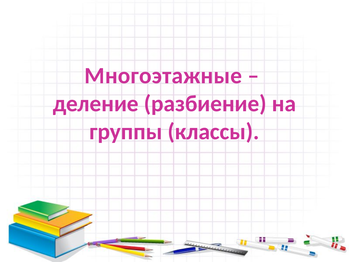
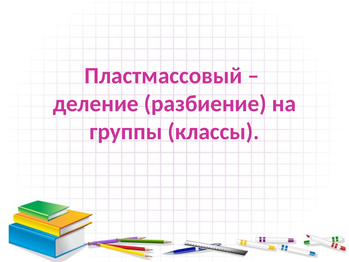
Многоэтажные: Многоэтажные -> Пластмассовый
